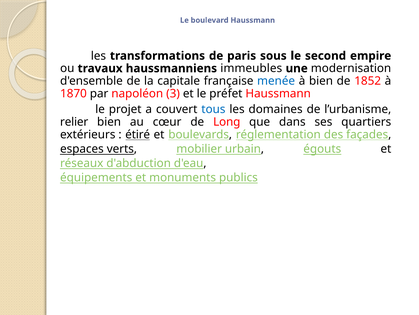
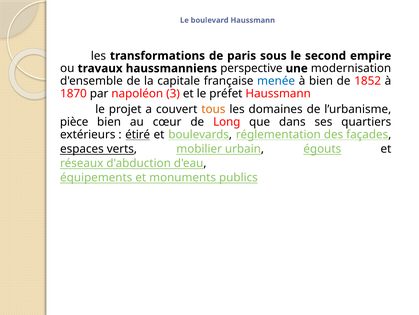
immeubles: immeubles -> perspective
tous colour: blue -> orange
relier: relier -> pièce
